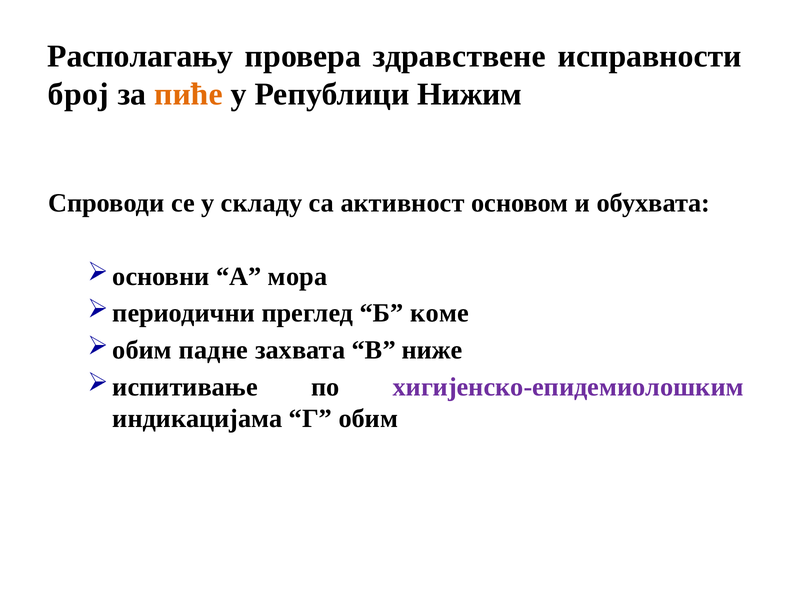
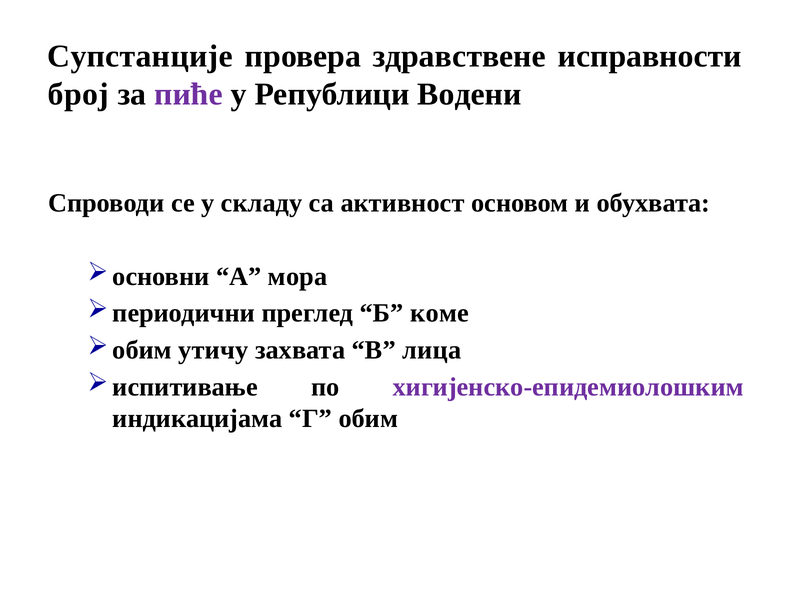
Располагању: Располагању -> Супстанције
пиће colour: orange -> purple
Нижим: Нижим -> Водени
падне: падне -> утичу
ниже: ниже -> лица
